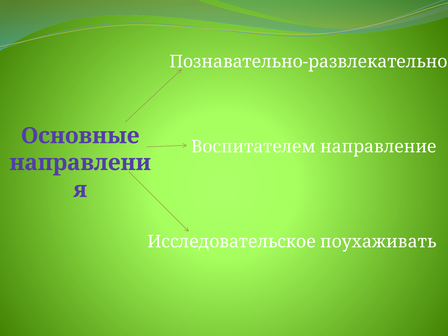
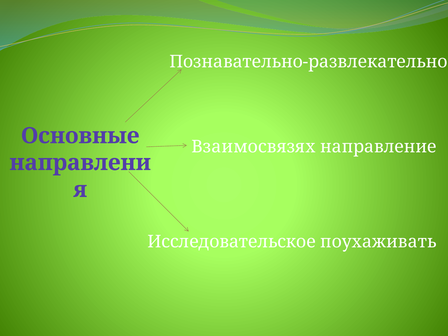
Воспитателем: Воспитателем -> Взаимосвязях
